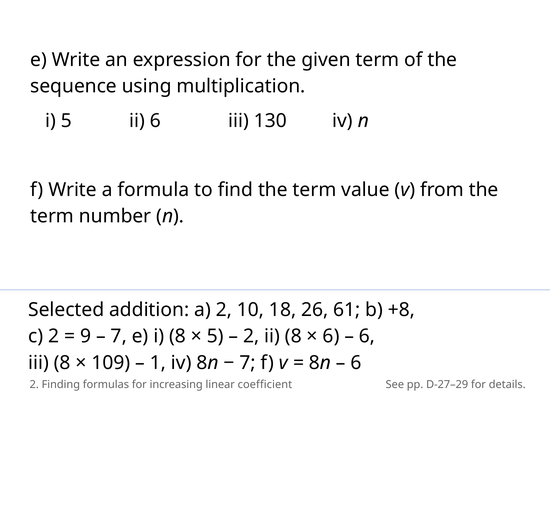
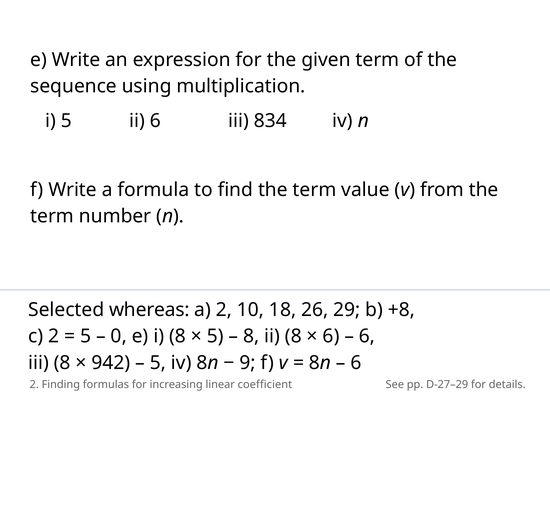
130: 130 -> 834
addition: addition -> whereas
61: 61 -> 29
9 at (86, 336): 9 -> 5
7 at (119, 336): 7 -> 0
2 at (251, 336): 2 -> 8
109: 109 -> 942
1 at (158, 363): 1 -> 5
7 at (248, 363): 7 -> 9
